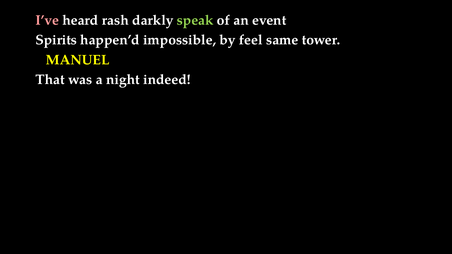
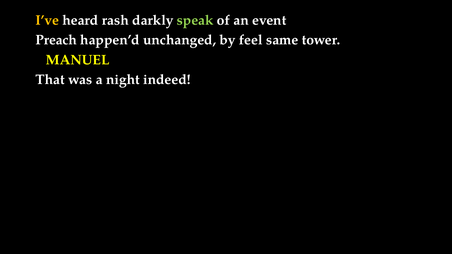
I’ve colour: pink -> yellow
Spirits: Spirits -> Preach
impossible: impossible -> unchanged
